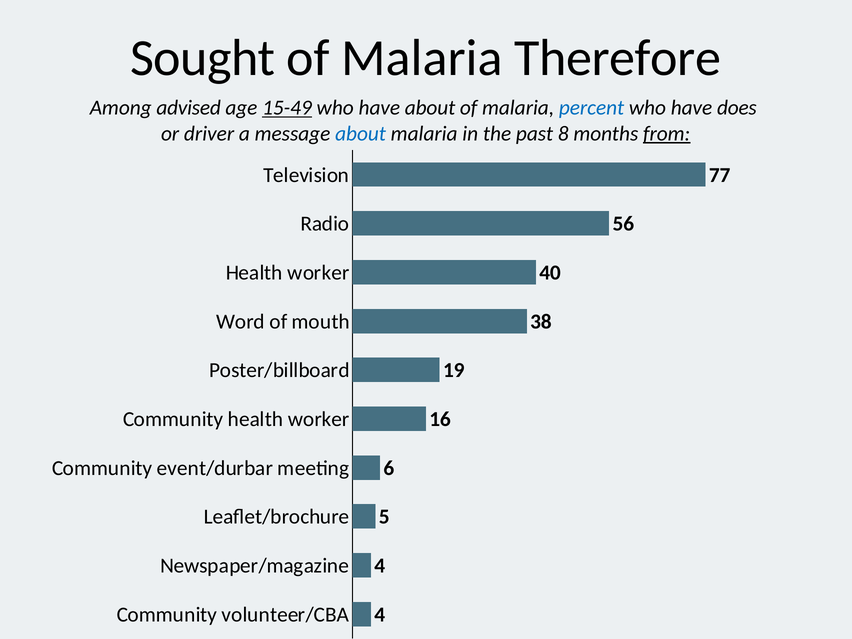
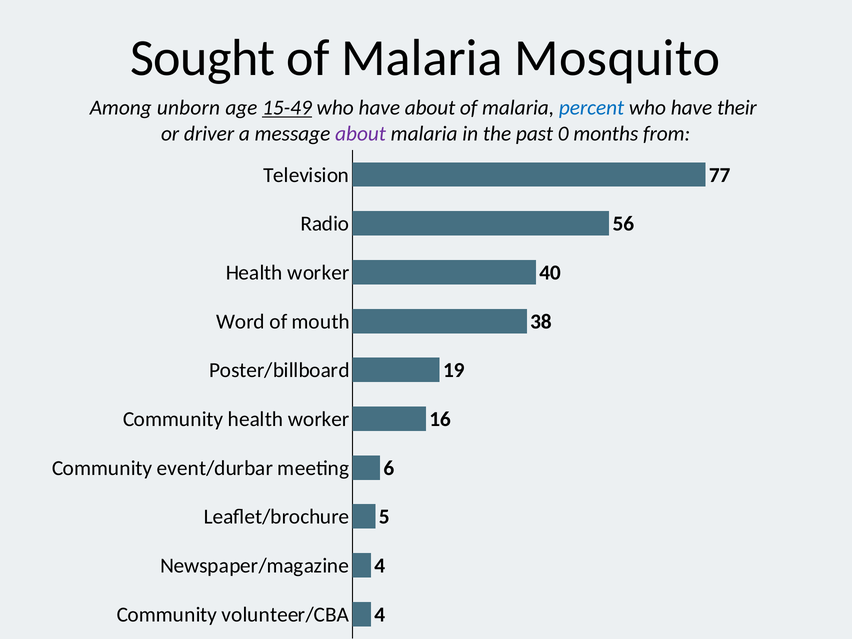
Therefore: Therefore -> Mosquito
advised: advised -> unborn
does: does -> their
about at (361, 133) colour: blue -> purple
8: 8 -> 0
from underline: present -> none
